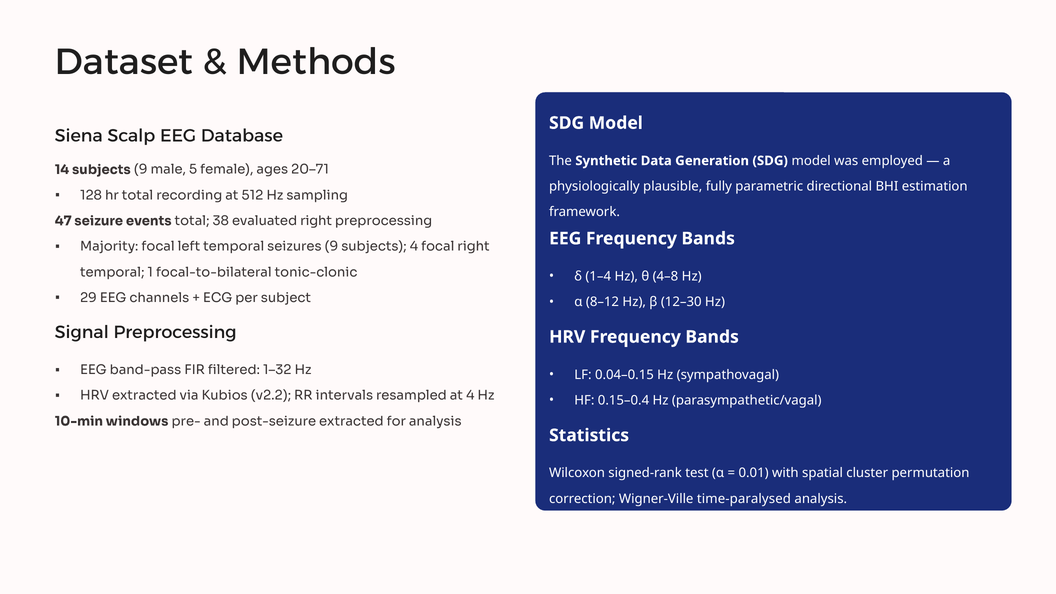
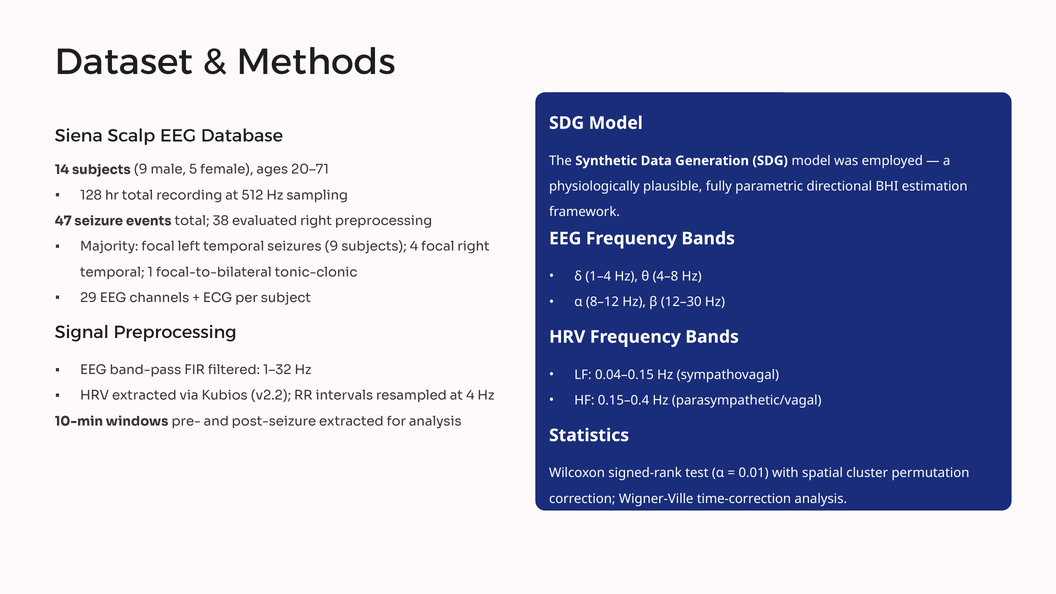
time-paralysed: time-paralysed -> time-correction
